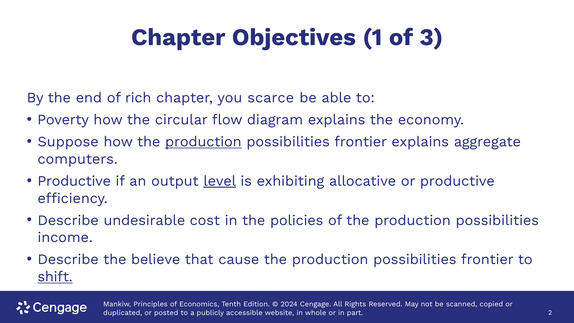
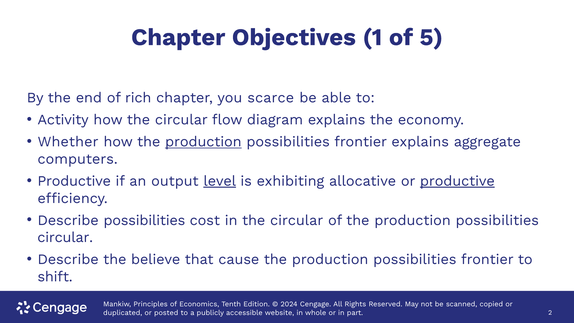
3: 3 -> 5
Poverty: Poverty -> Activity
Suppose: Suppose -> Whether
productive at (457, 181) underline: none -> present
Describe undesirable: undesirable -> possibilities
in the policies: policies -> circular
income at (65, 237): income -> circular
shift underline: present -> none
